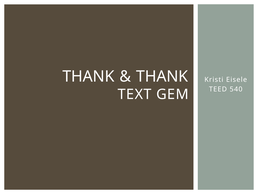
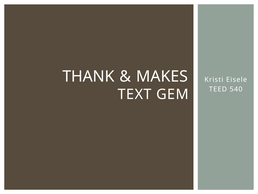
THANK at (162, 76): THANK -> MAKES
